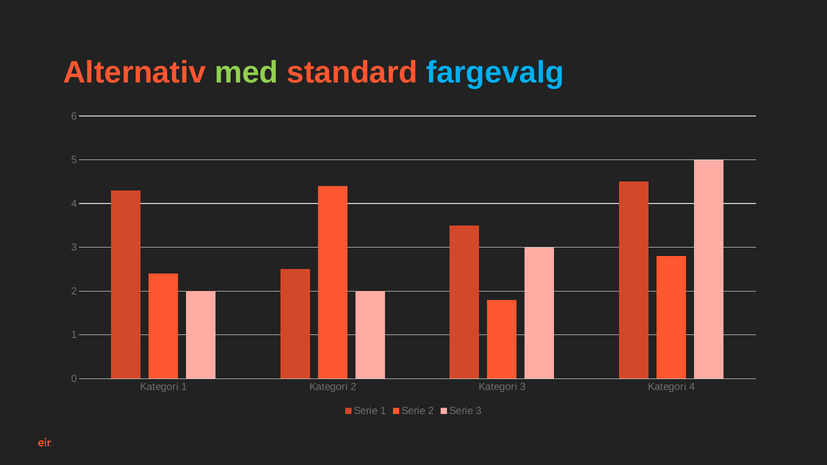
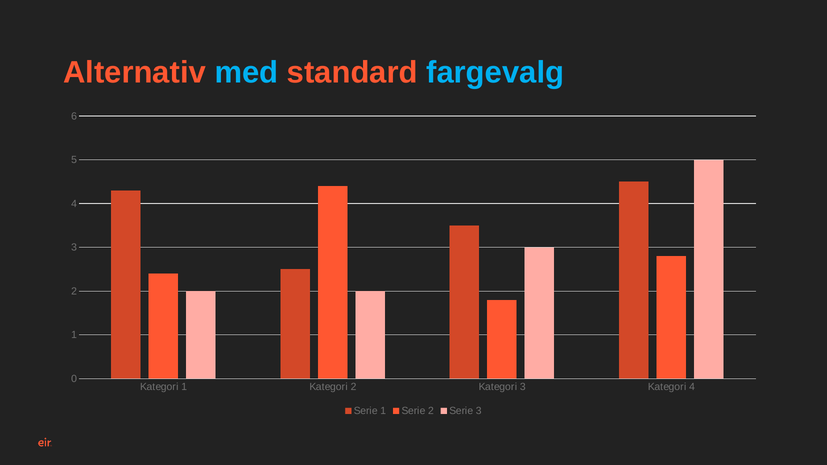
med colour: light green -> light blue
